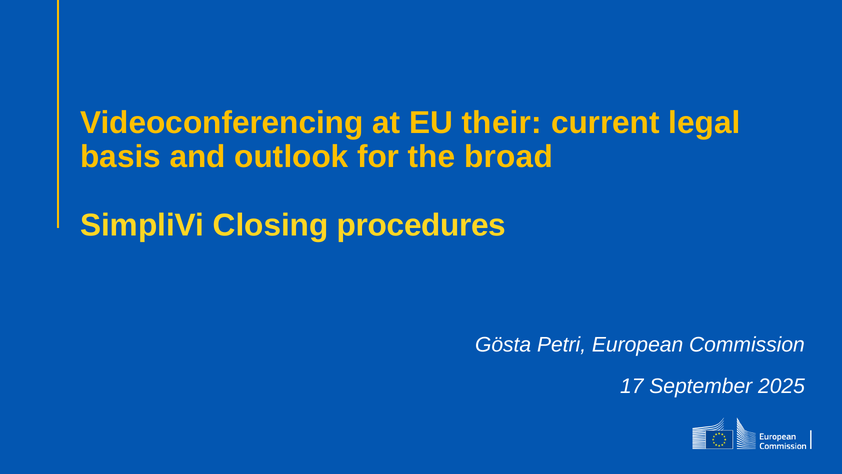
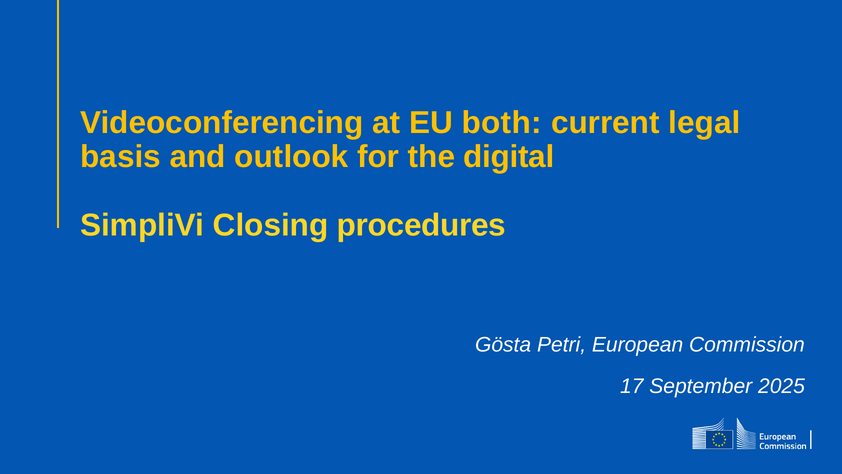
their: their -> both
broad: broad -> digital
